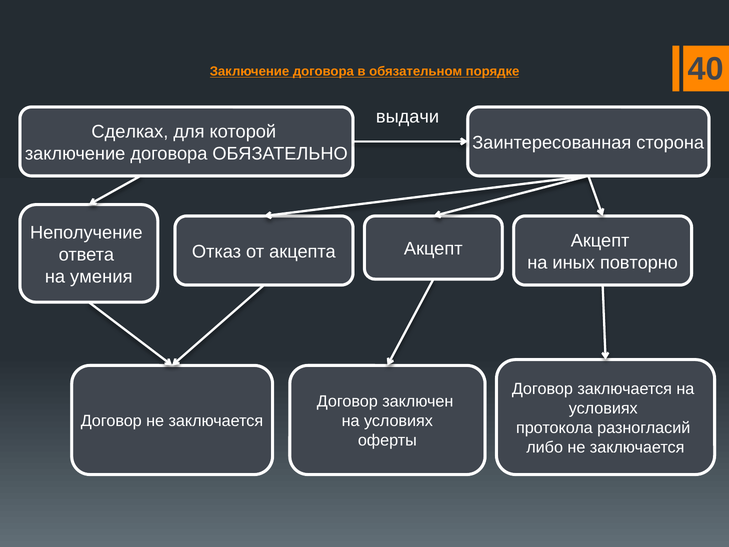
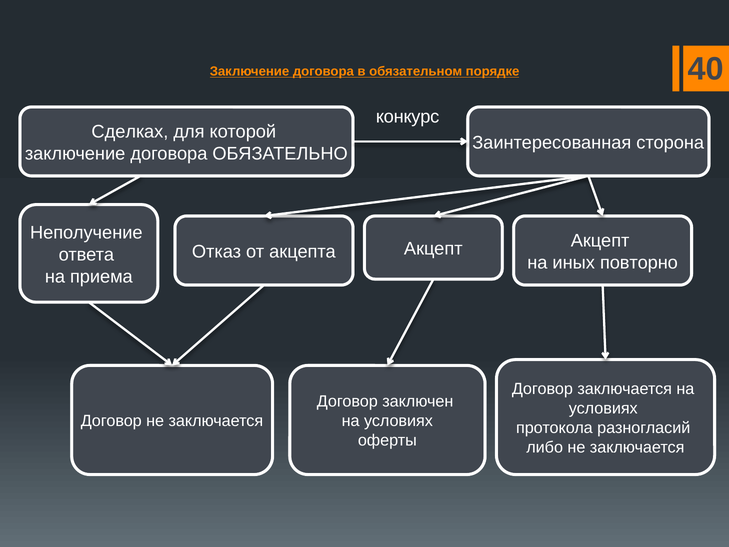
выдачи: выдачи -> конкурс
умения: умения -> приема
